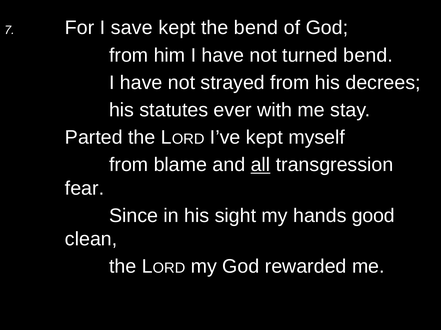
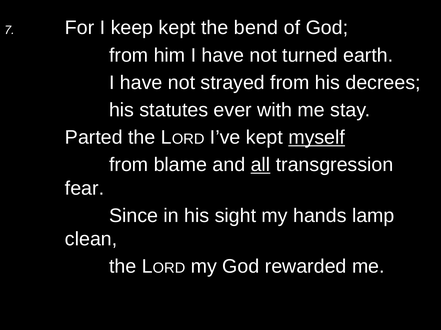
save: save -> keep
turned bend: bend -> earth
myself underline: none -> present
good: good -> lamp
